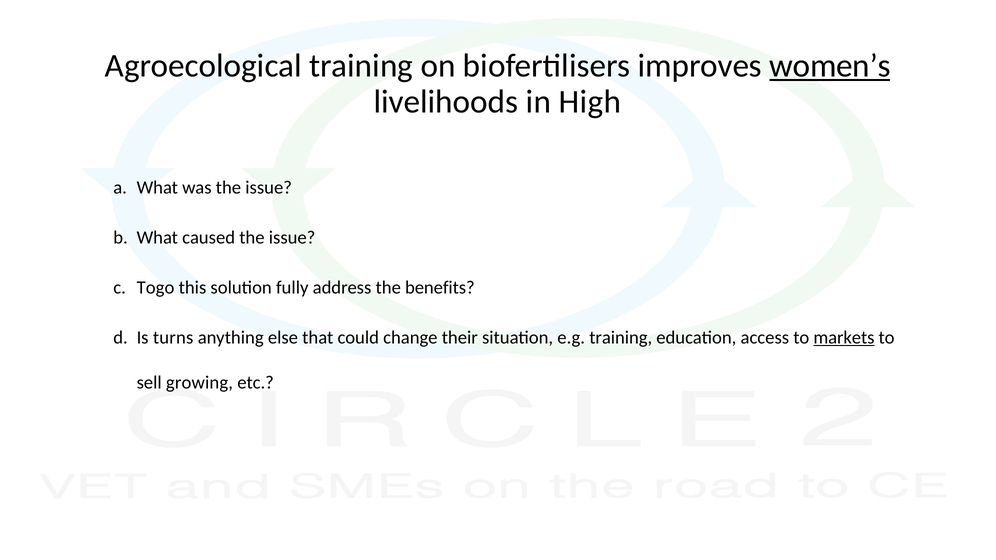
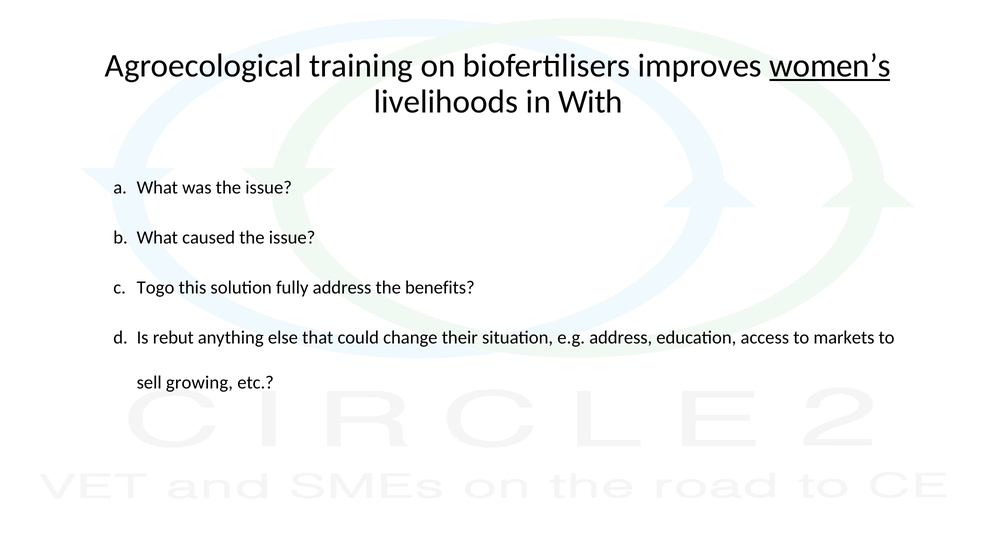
High: High -> With
turns: turns -> rebut
e.g training: training -> address
markets underline: present -> none
